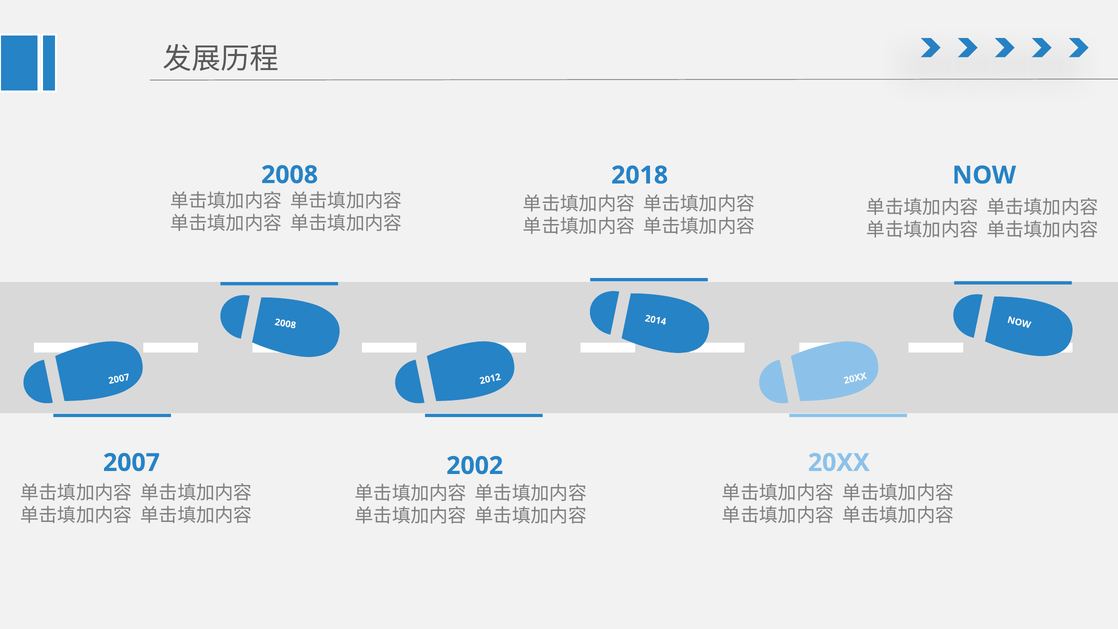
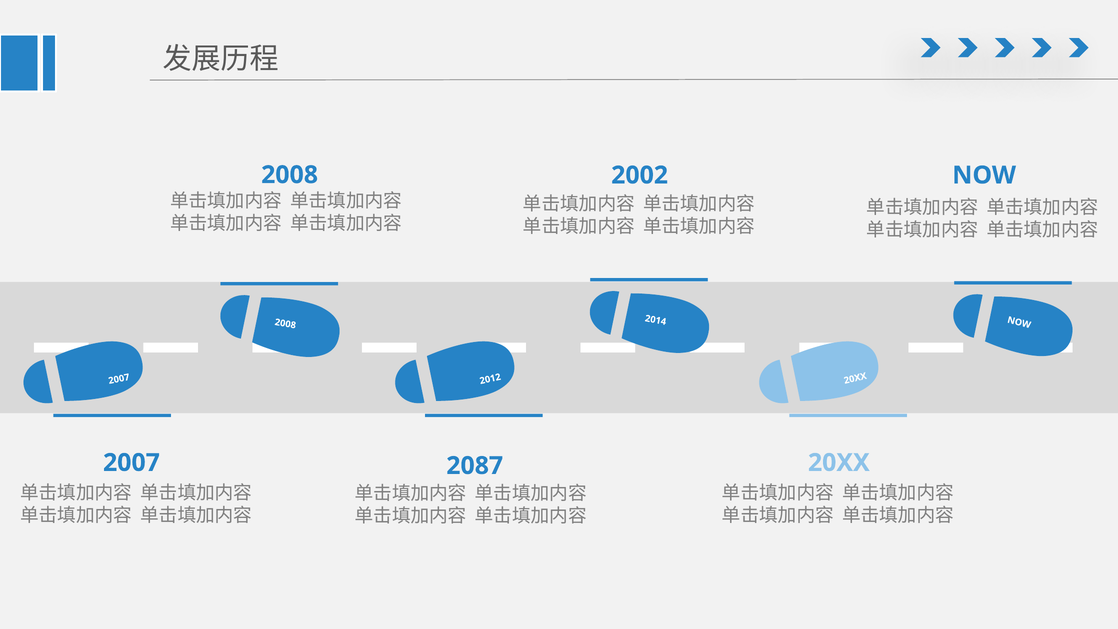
2018: 2018 -> 2002
2002: 2002 -> 2087
